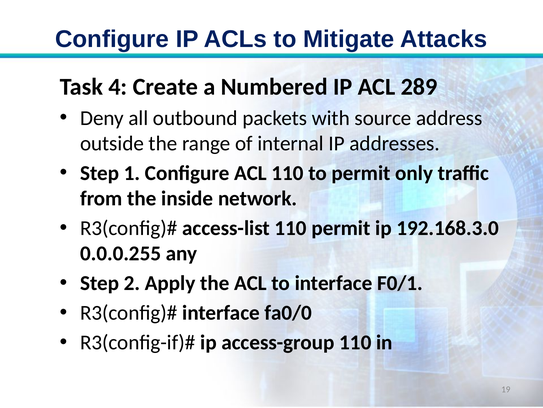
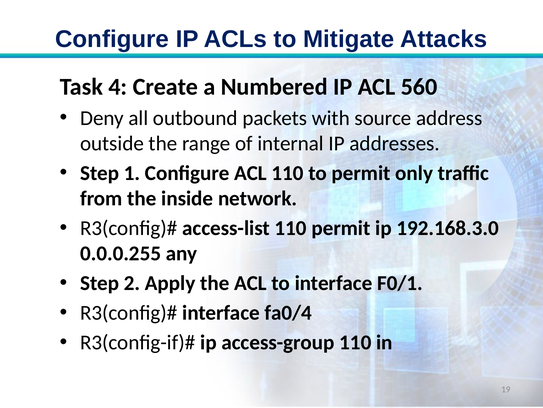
289: 289 -> 560
fa0/0: fa0/0 -> fa0/4
